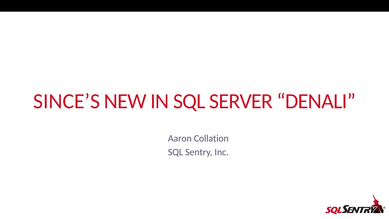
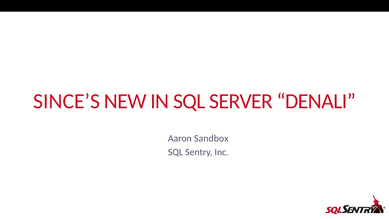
Collation: Collation -> Sandbox
